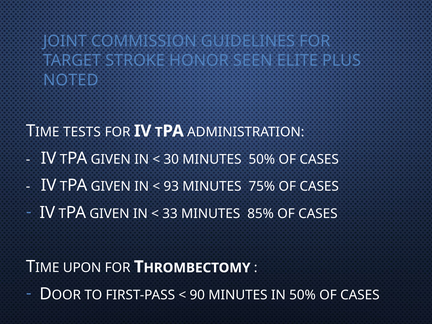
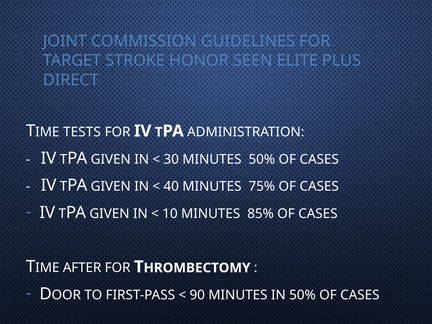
NOTED: NOTED -> DIRECT
93: 93 -> 40
33: 33 -> 10
UPON: UPON -> AFTER
